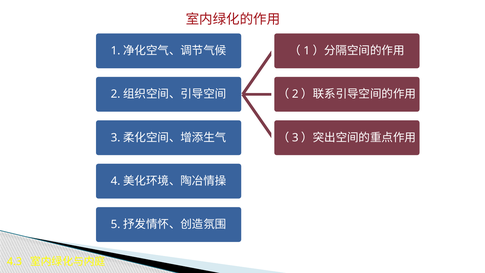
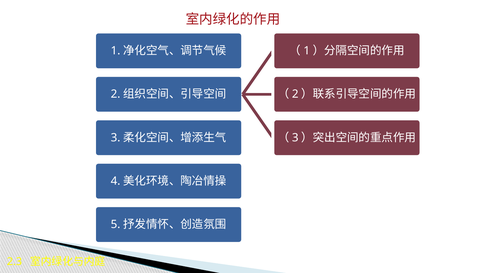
4.3: 4.3 -> 2.3
